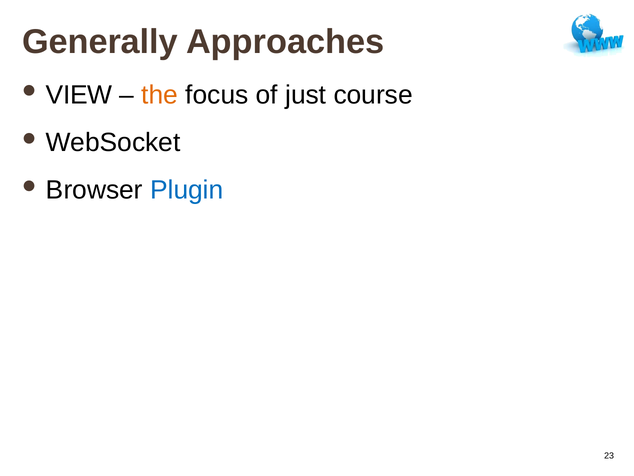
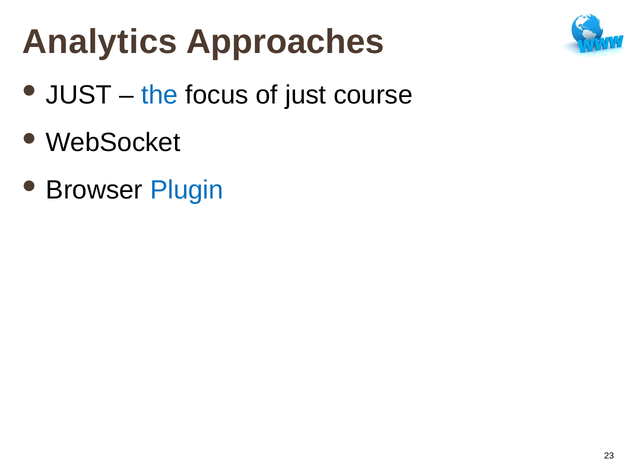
Generally: Generally -> Analytics
VIEW at (79, 95): VIEW -> JUST
the colour: orange -> blue
